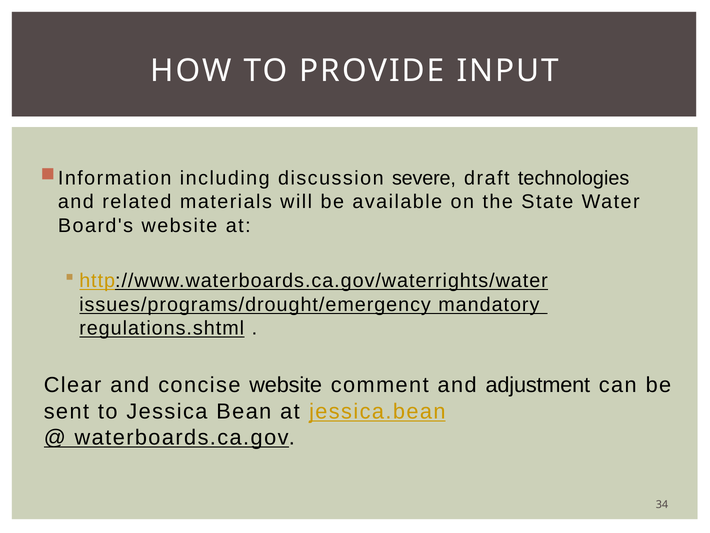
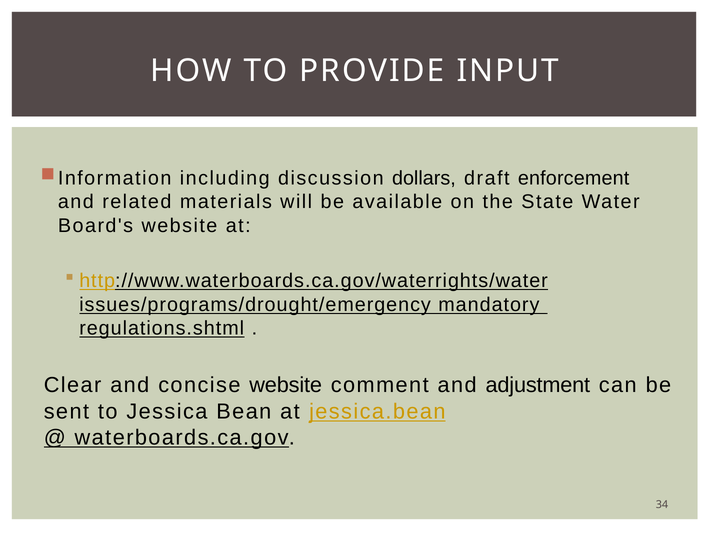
severe: severe -> dollars
technologies: technologies -> enforcement
